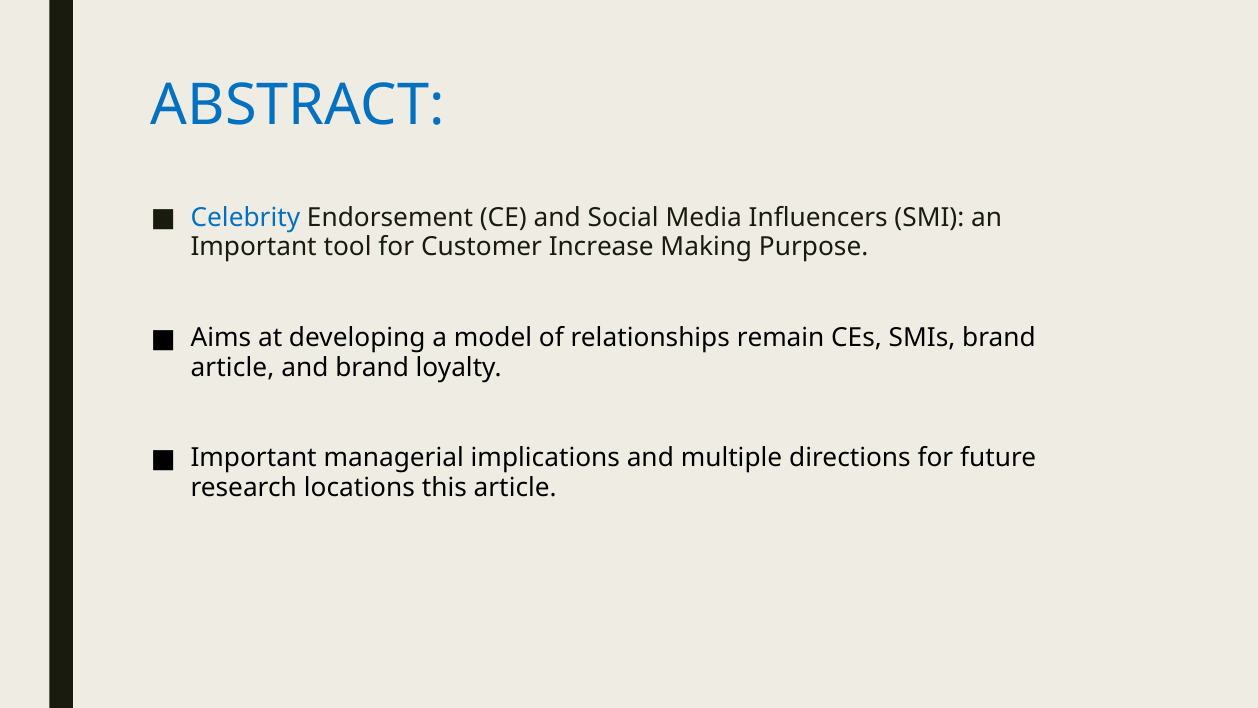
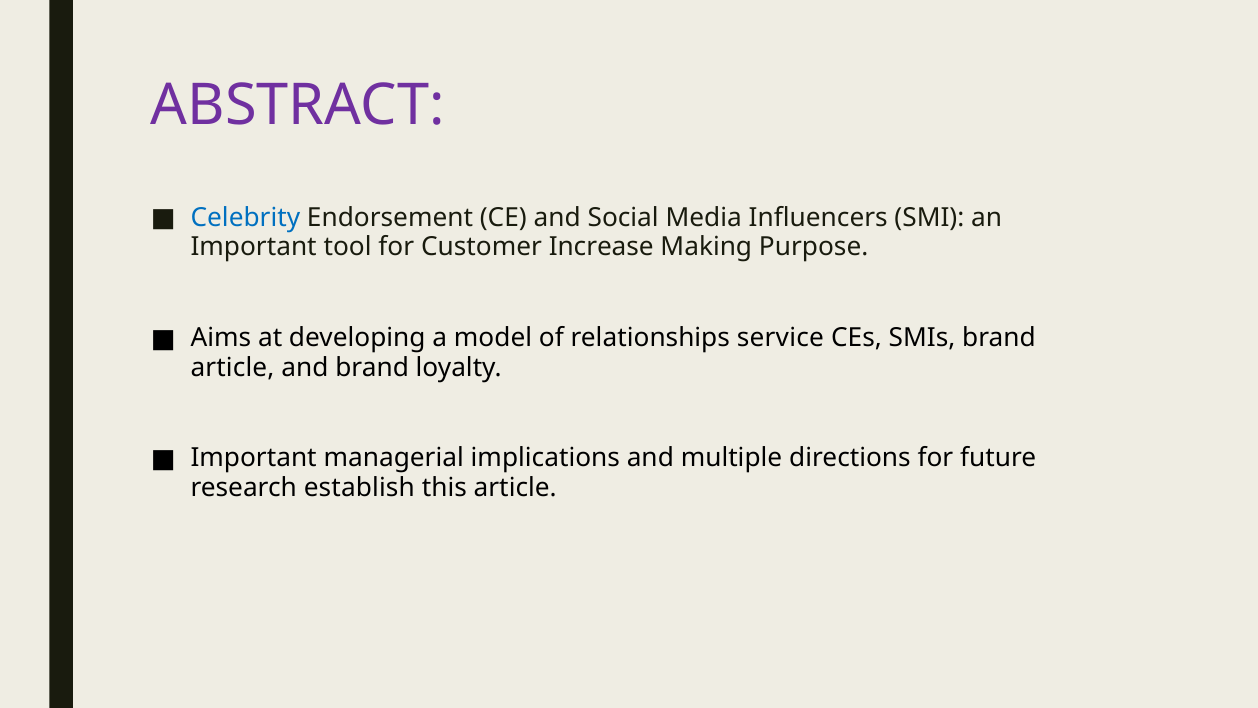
ABSTRACT colour: blue -> purple
remain: remain -> service
locations: locations -> establish
